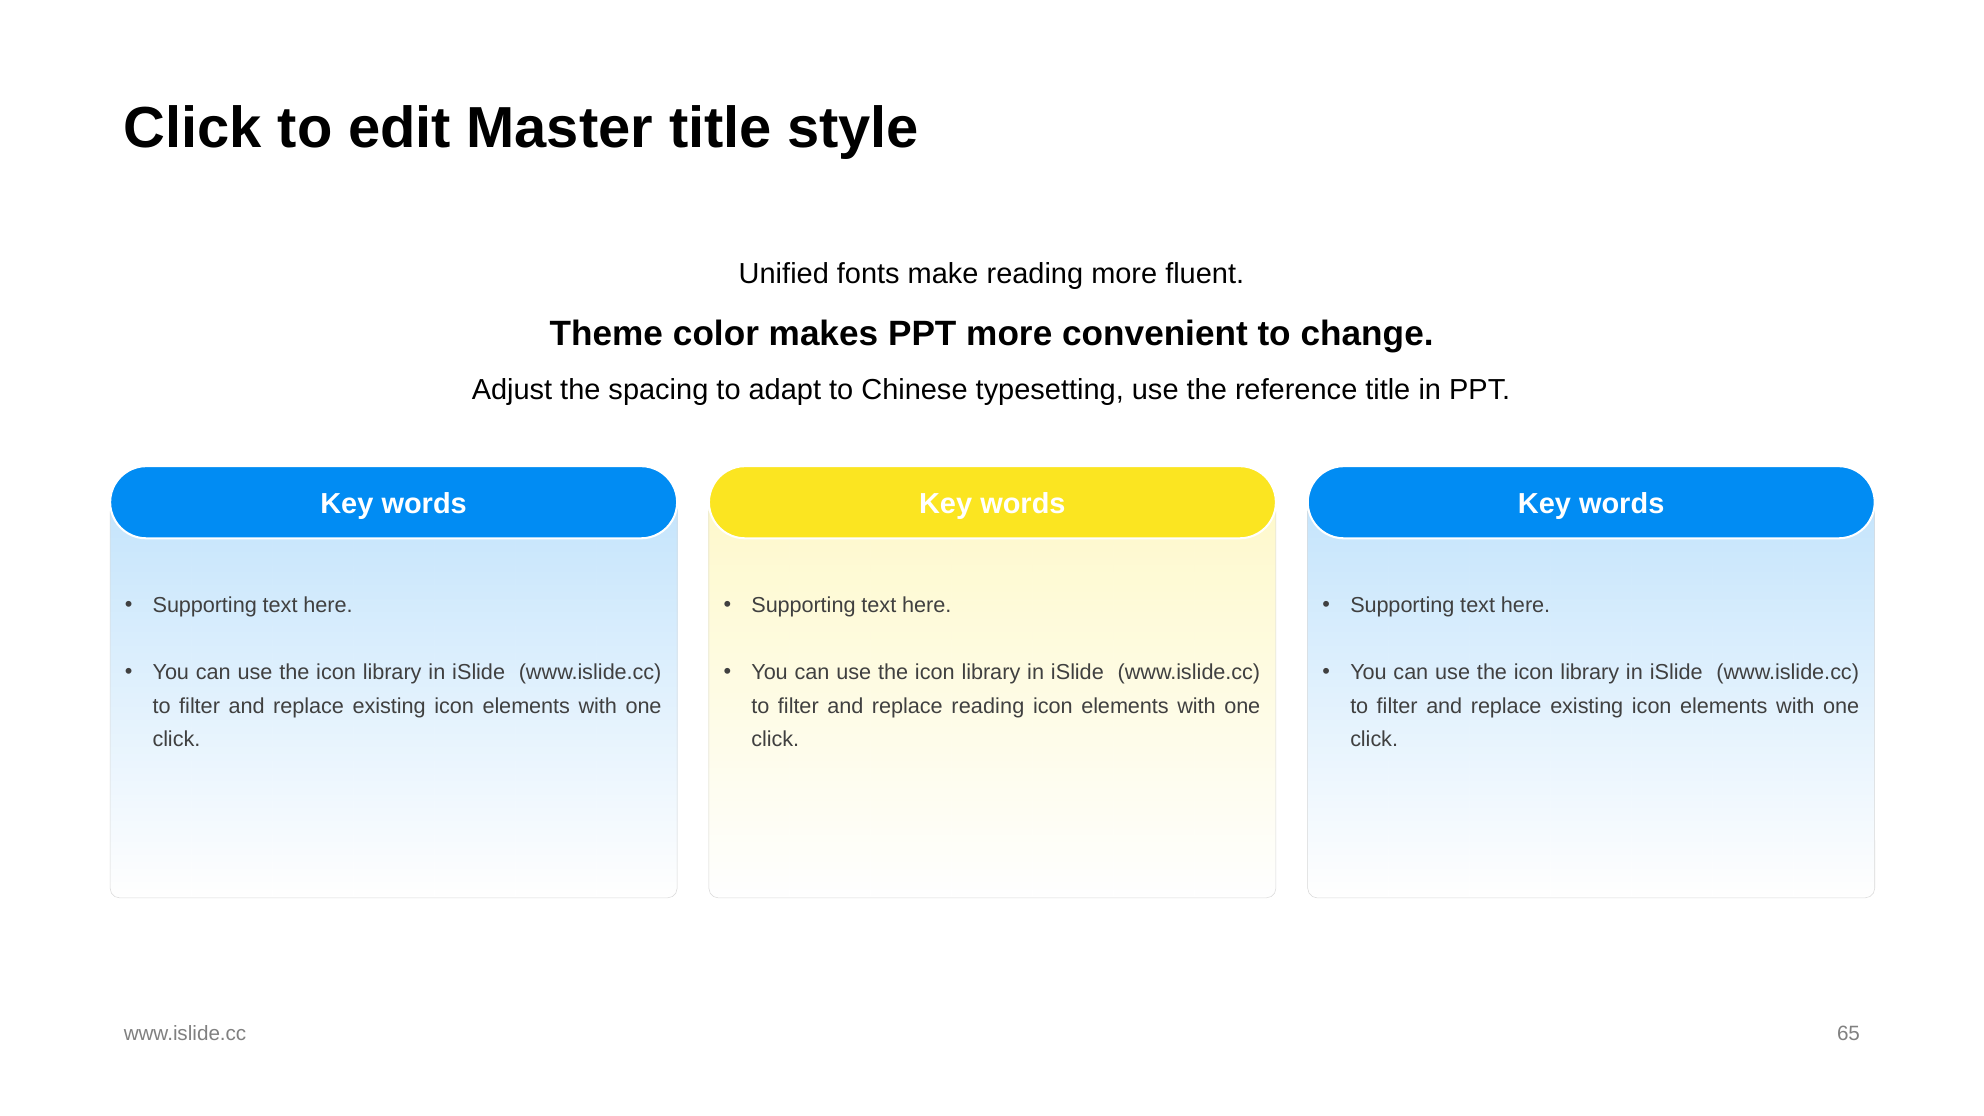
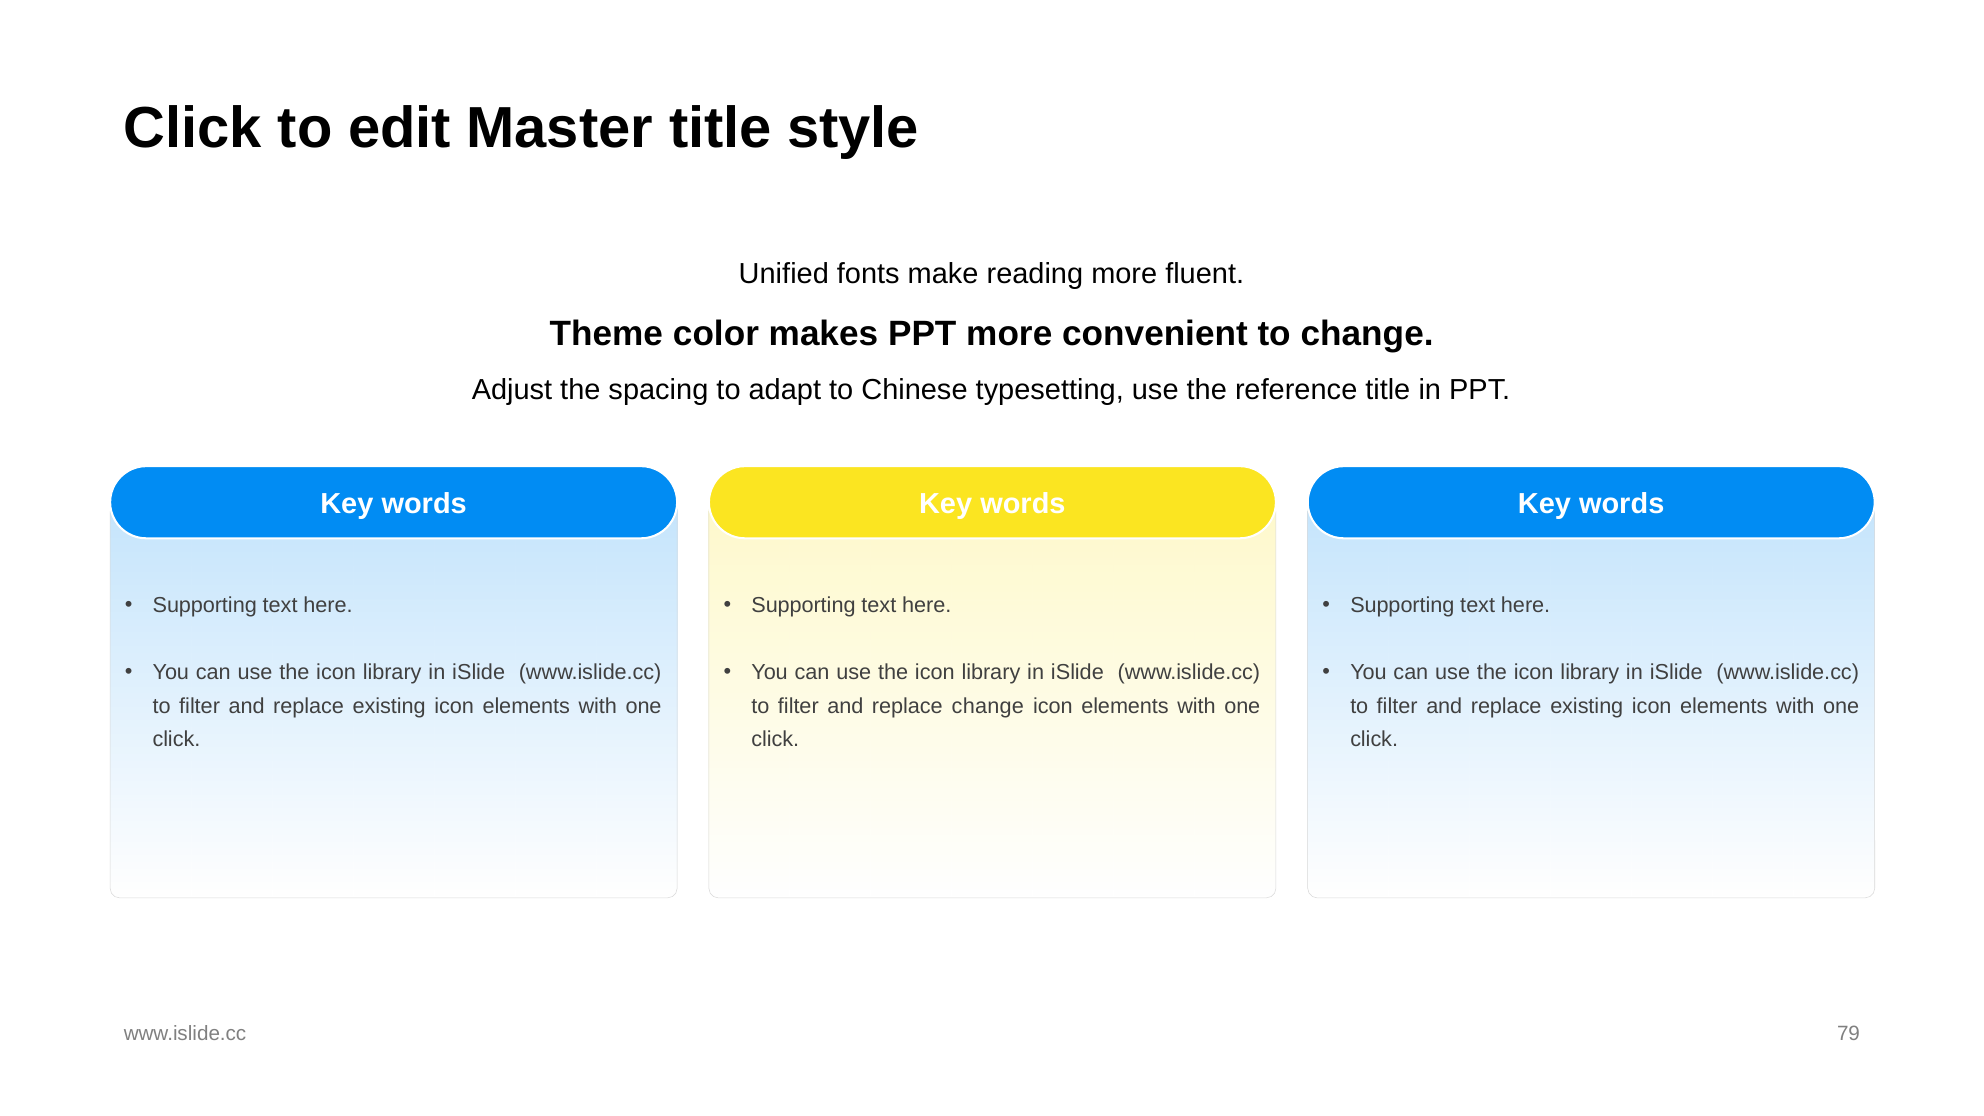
replace reading: reading -> change
65: 65 -> 79
